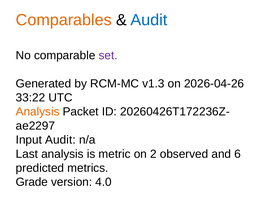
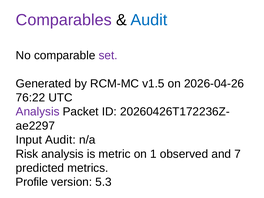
Comparables colour: orange -> purple
v1.3: v1.3 -> v1.5
33:22: 33:22 -> 76:22
Analysis at (38, 112) colour: orange -> purple
Last: Last -> Risk
2: 2 -> 1
6: 6 -> 7
Grade: Grade -> Profile
4.0: 4.0 -> 5.3
